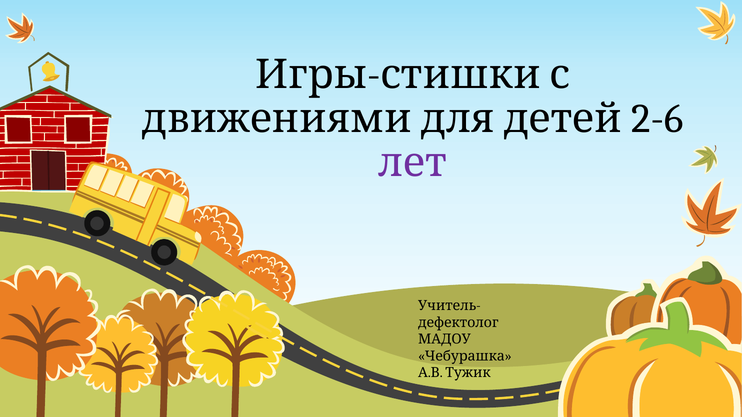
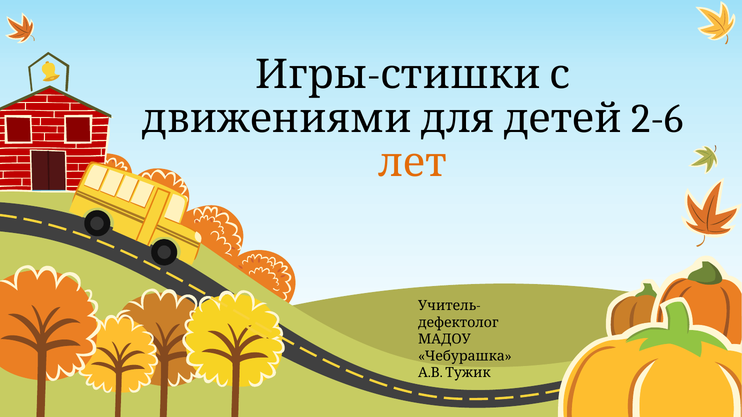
лет colour: purple -> orange
